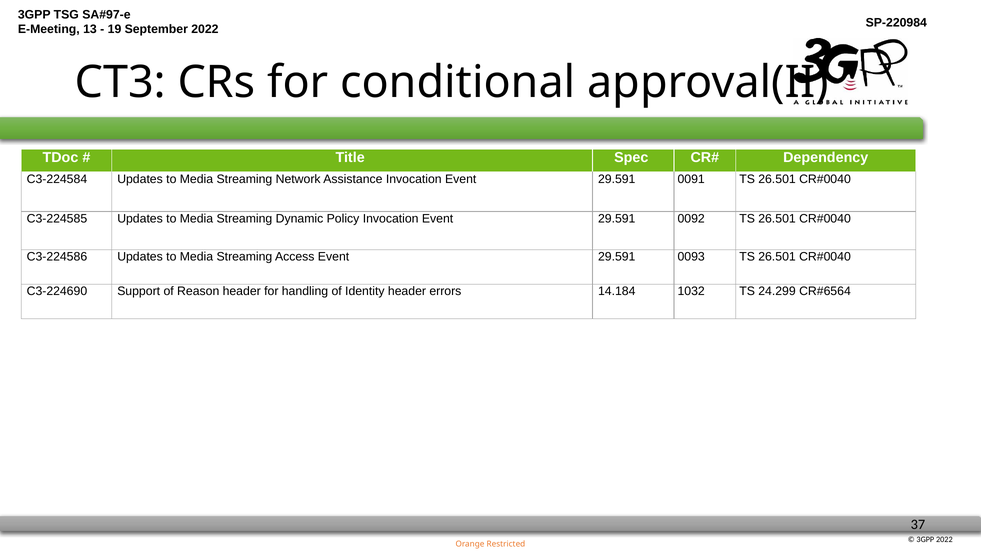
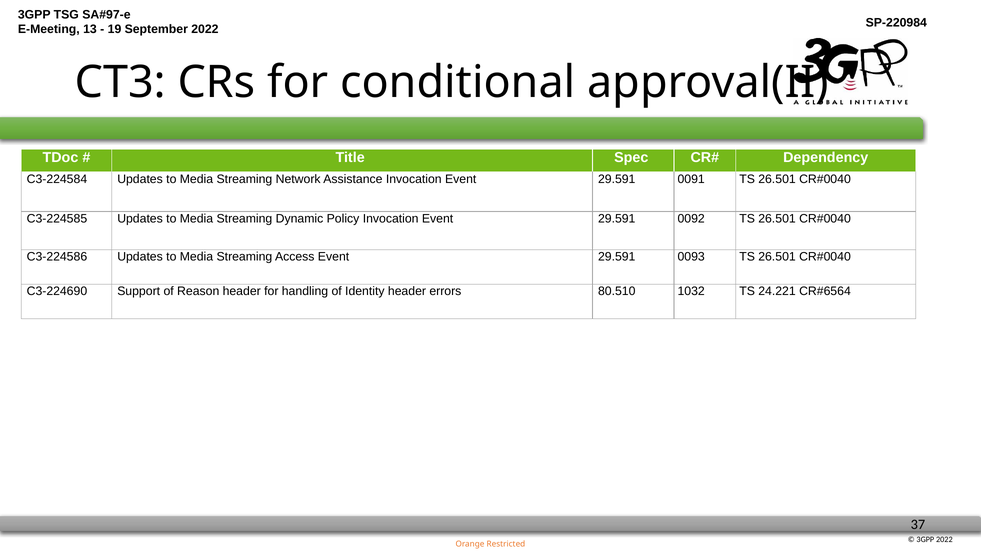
14.184: 14.184 -> 80.510
24.299: 24.299 -> 24.221
